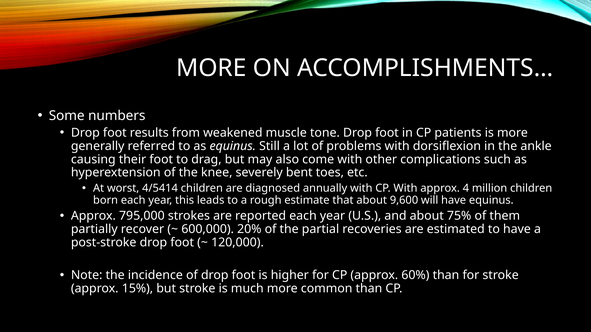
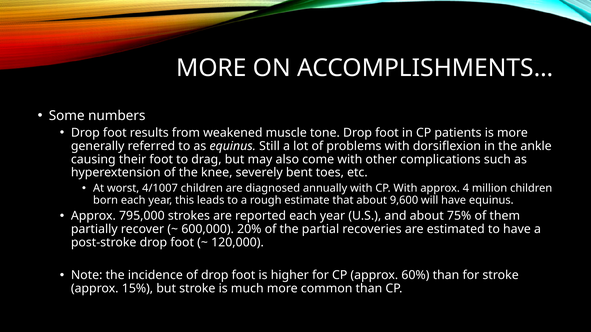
4/5414: 4/5414 -> 4/1007
